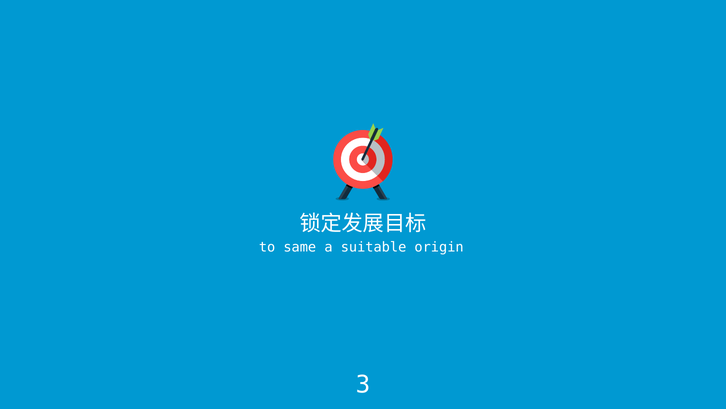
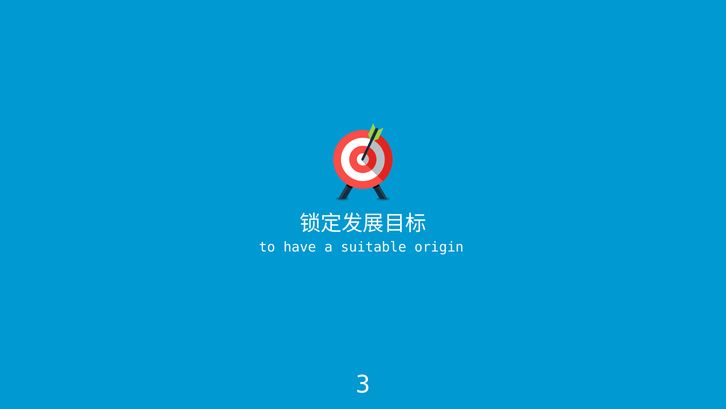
same: same -> have
